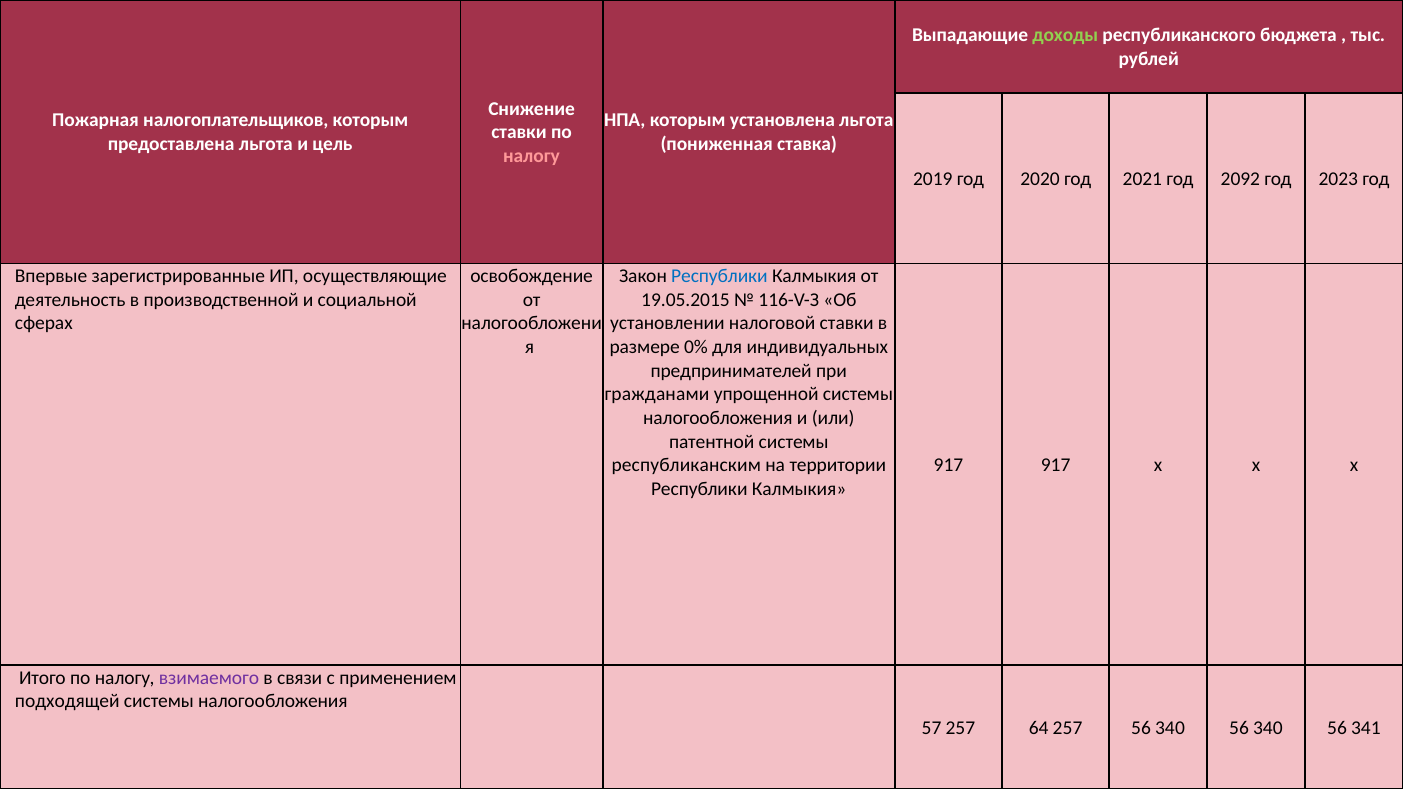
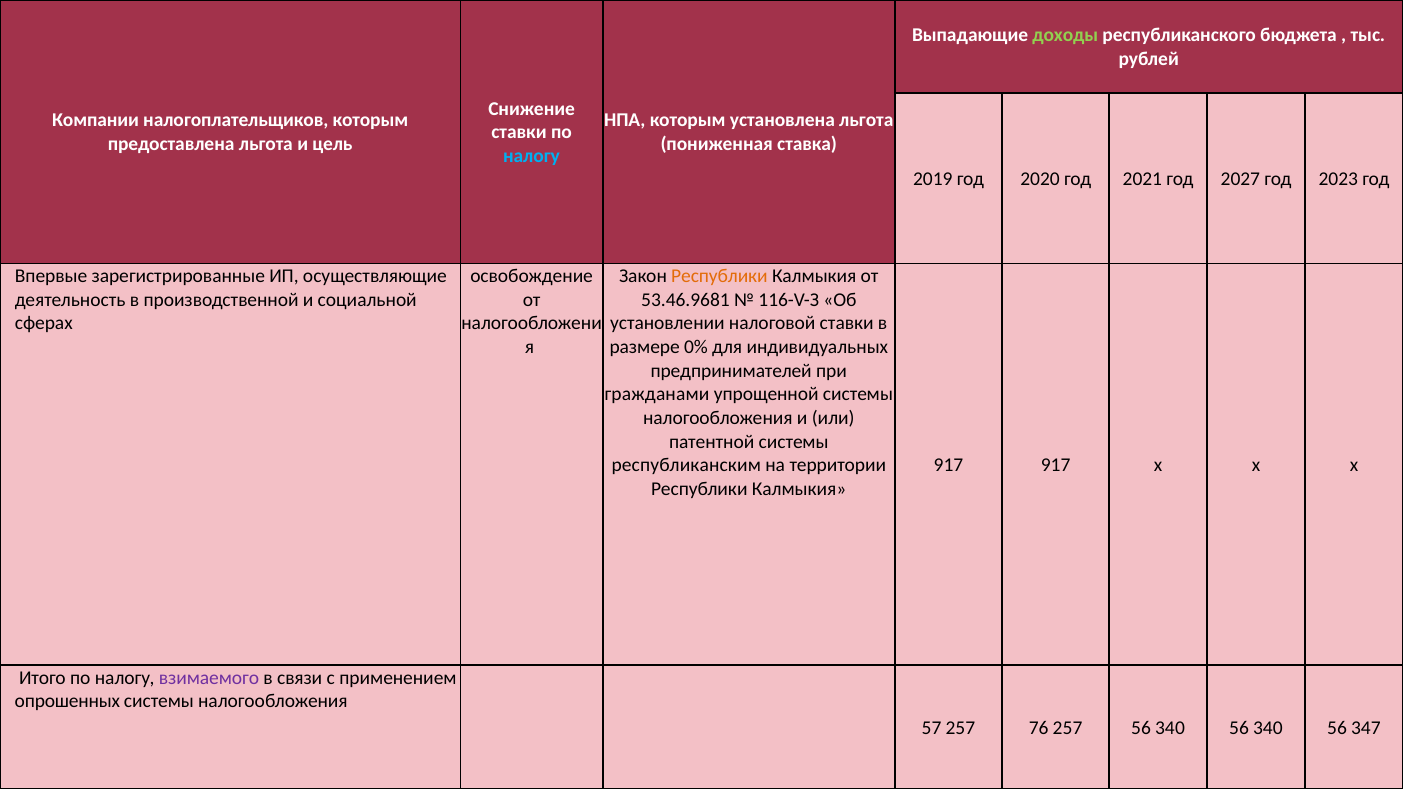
Пожарная: Пожарная -> Компании
налогу at (532, 156) colour: pink -> light blue
2092: 2092 -> 2027
Республики at (719, 276) colour: blue -> orange
19.05.2015: 19.05.2015 -> 53.46.9681
подходящей: подходящей -> опрошенных
64: 64 -> 76
341: 341 -> 347
